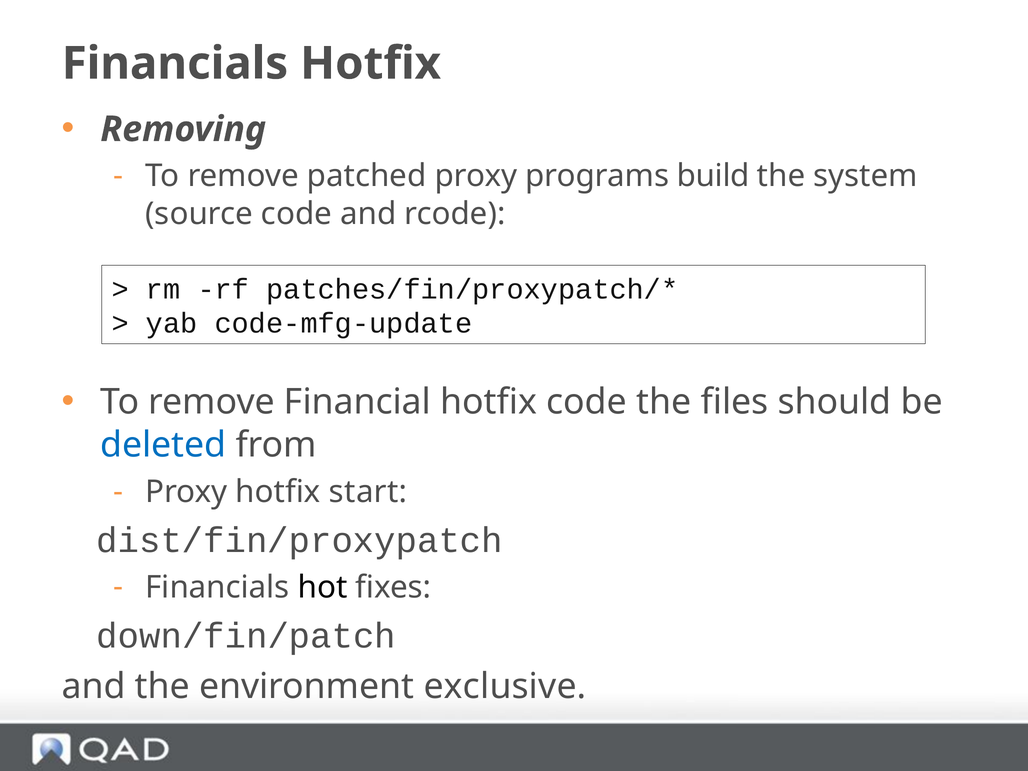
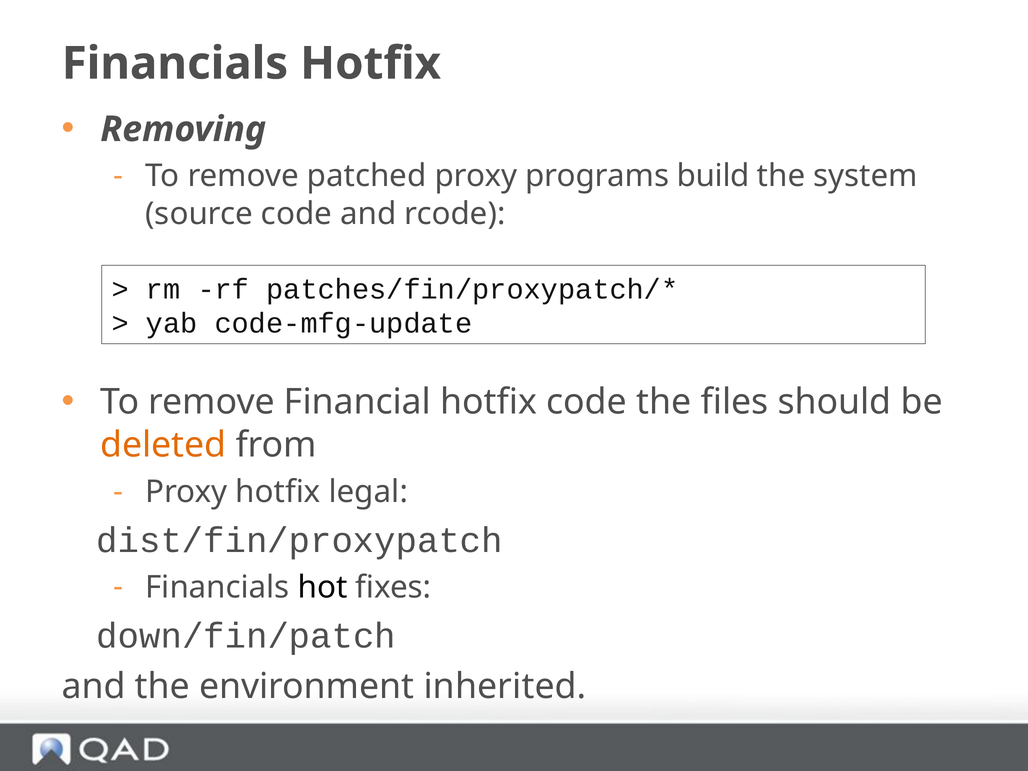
deleted colour: blue -> orange
start: start -> legal
exclusive: exclusive -> inherited
